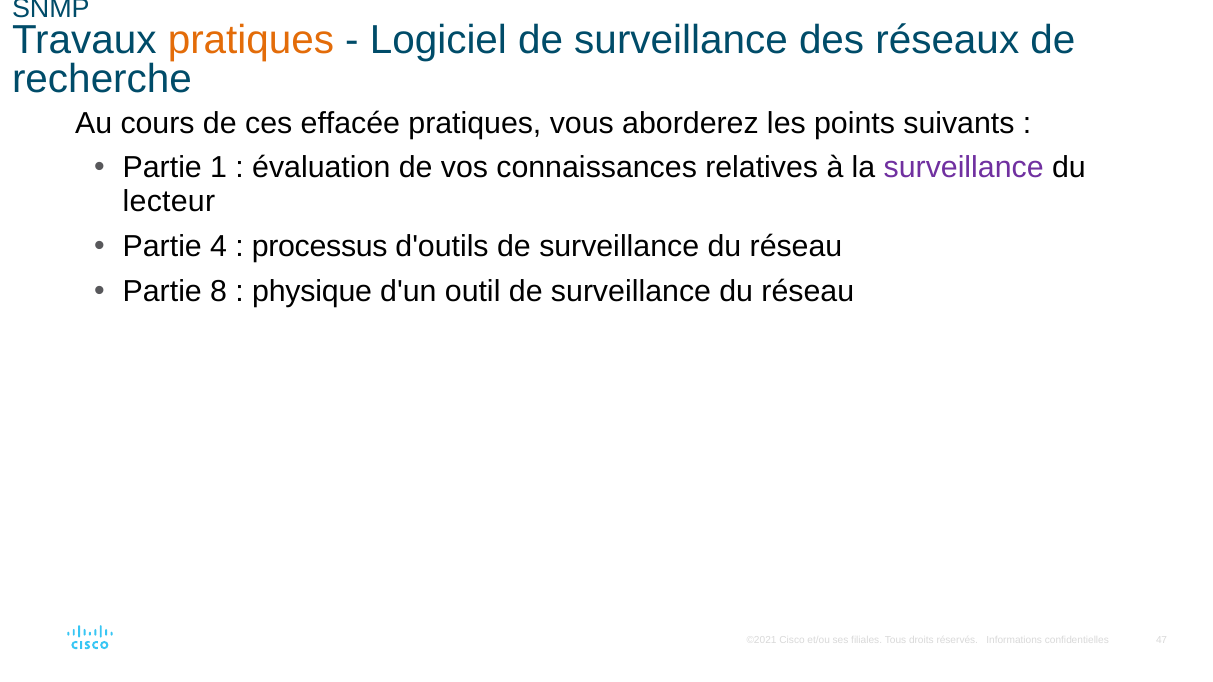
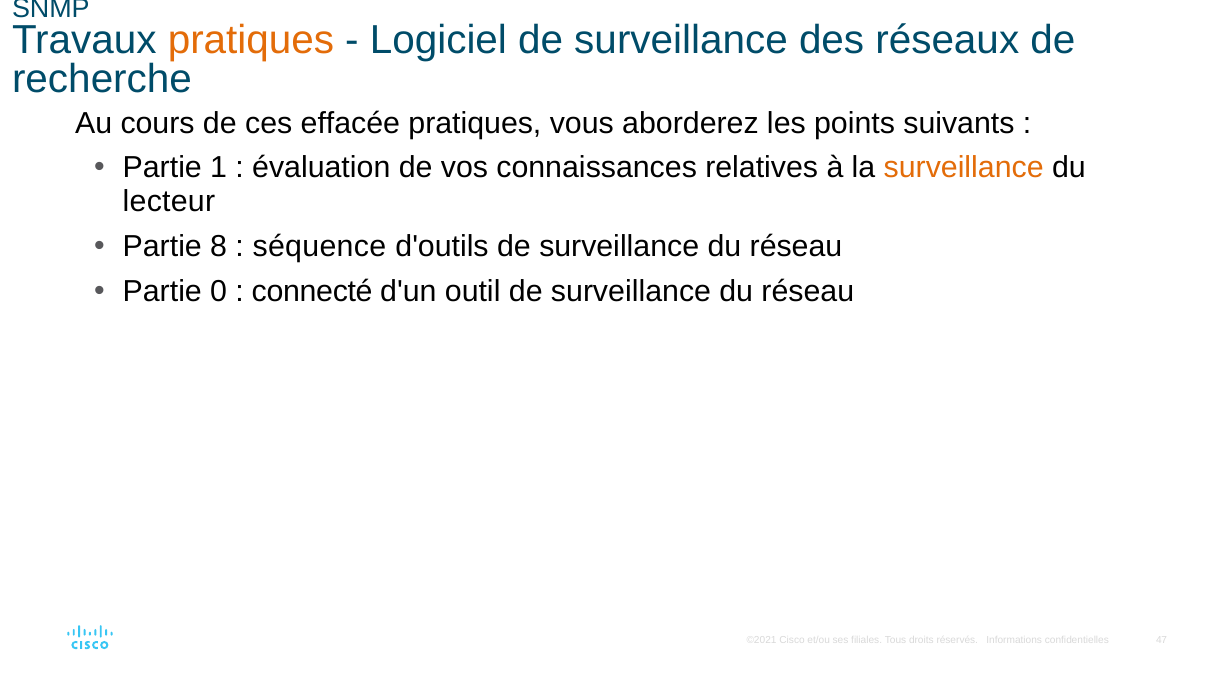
surveillance at (964, 167) colour: purple -> orange
4: 4 -> 8
processus: processus -> séquence
8: 8 -> 0
physique: physique -> connecté
